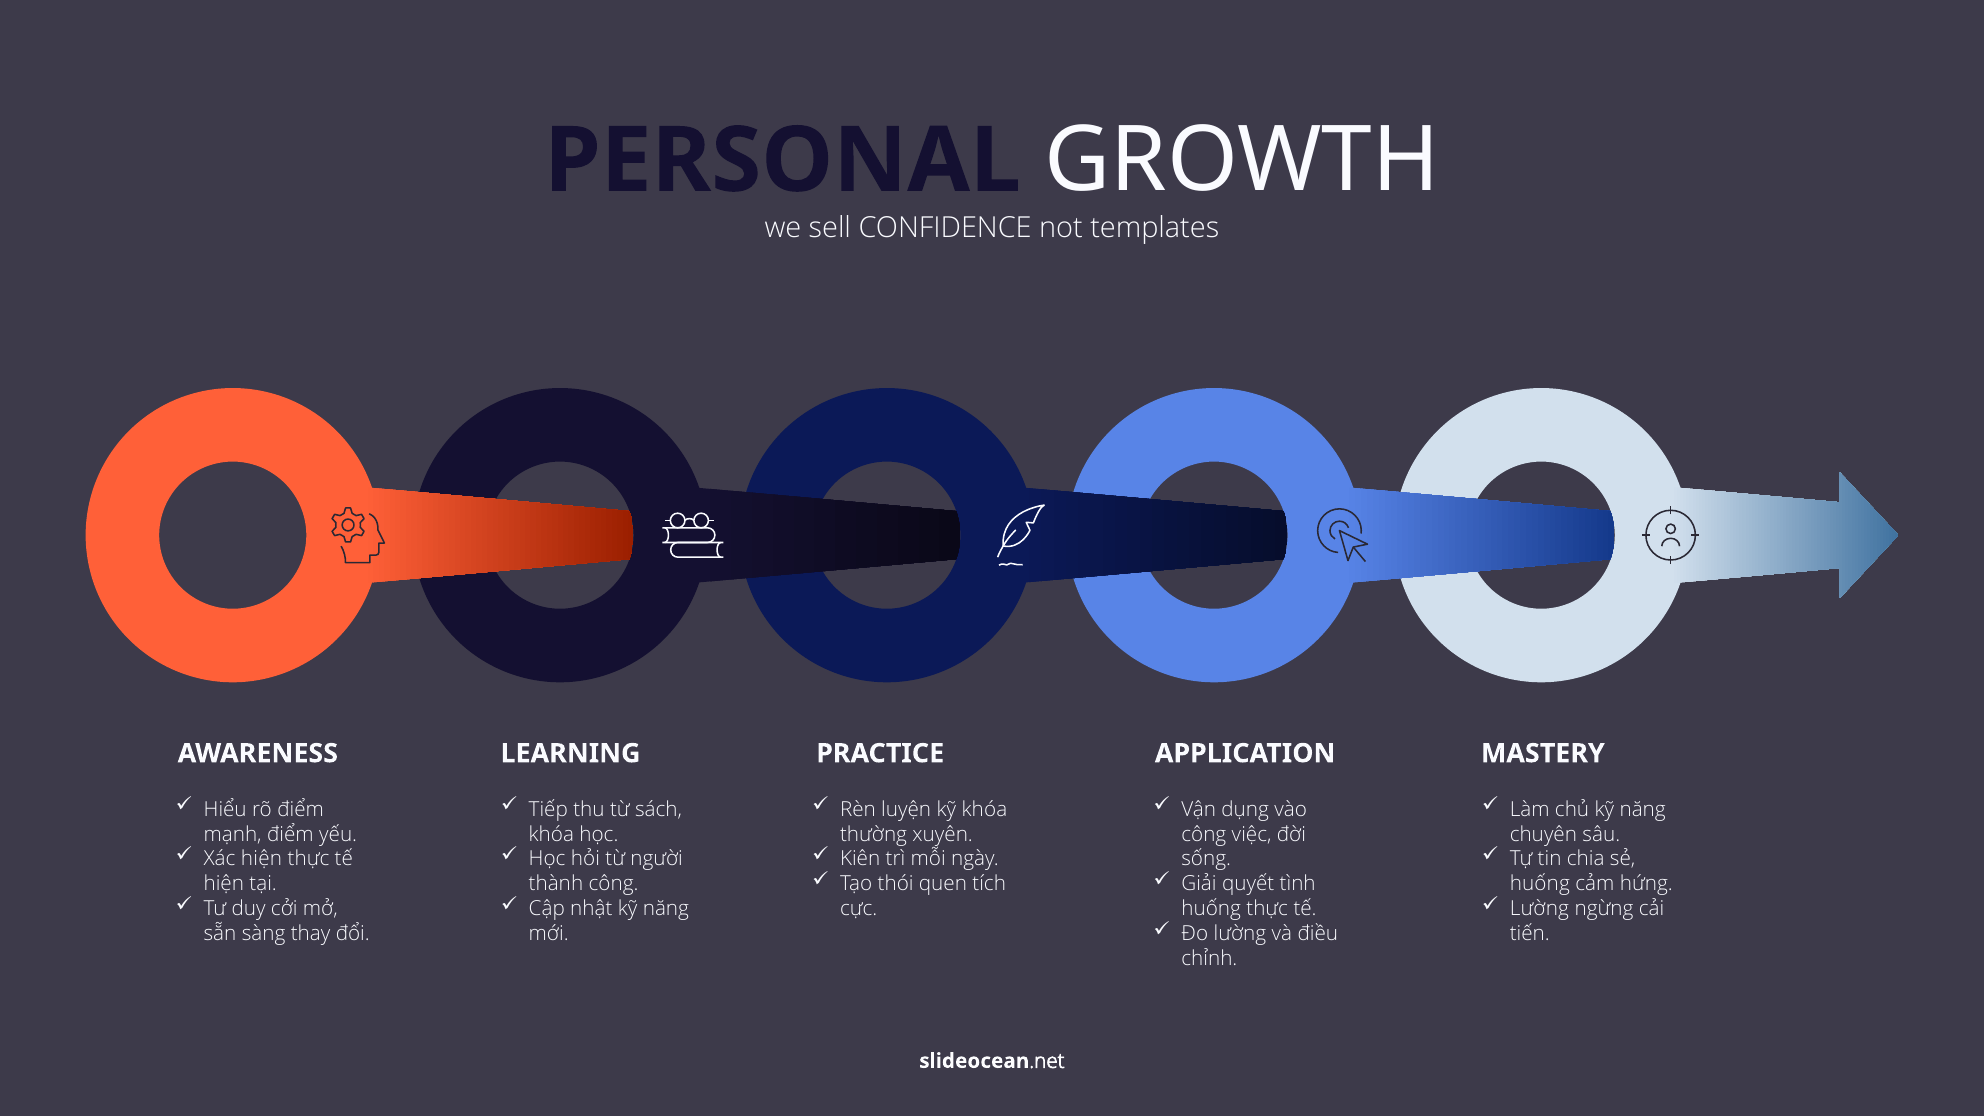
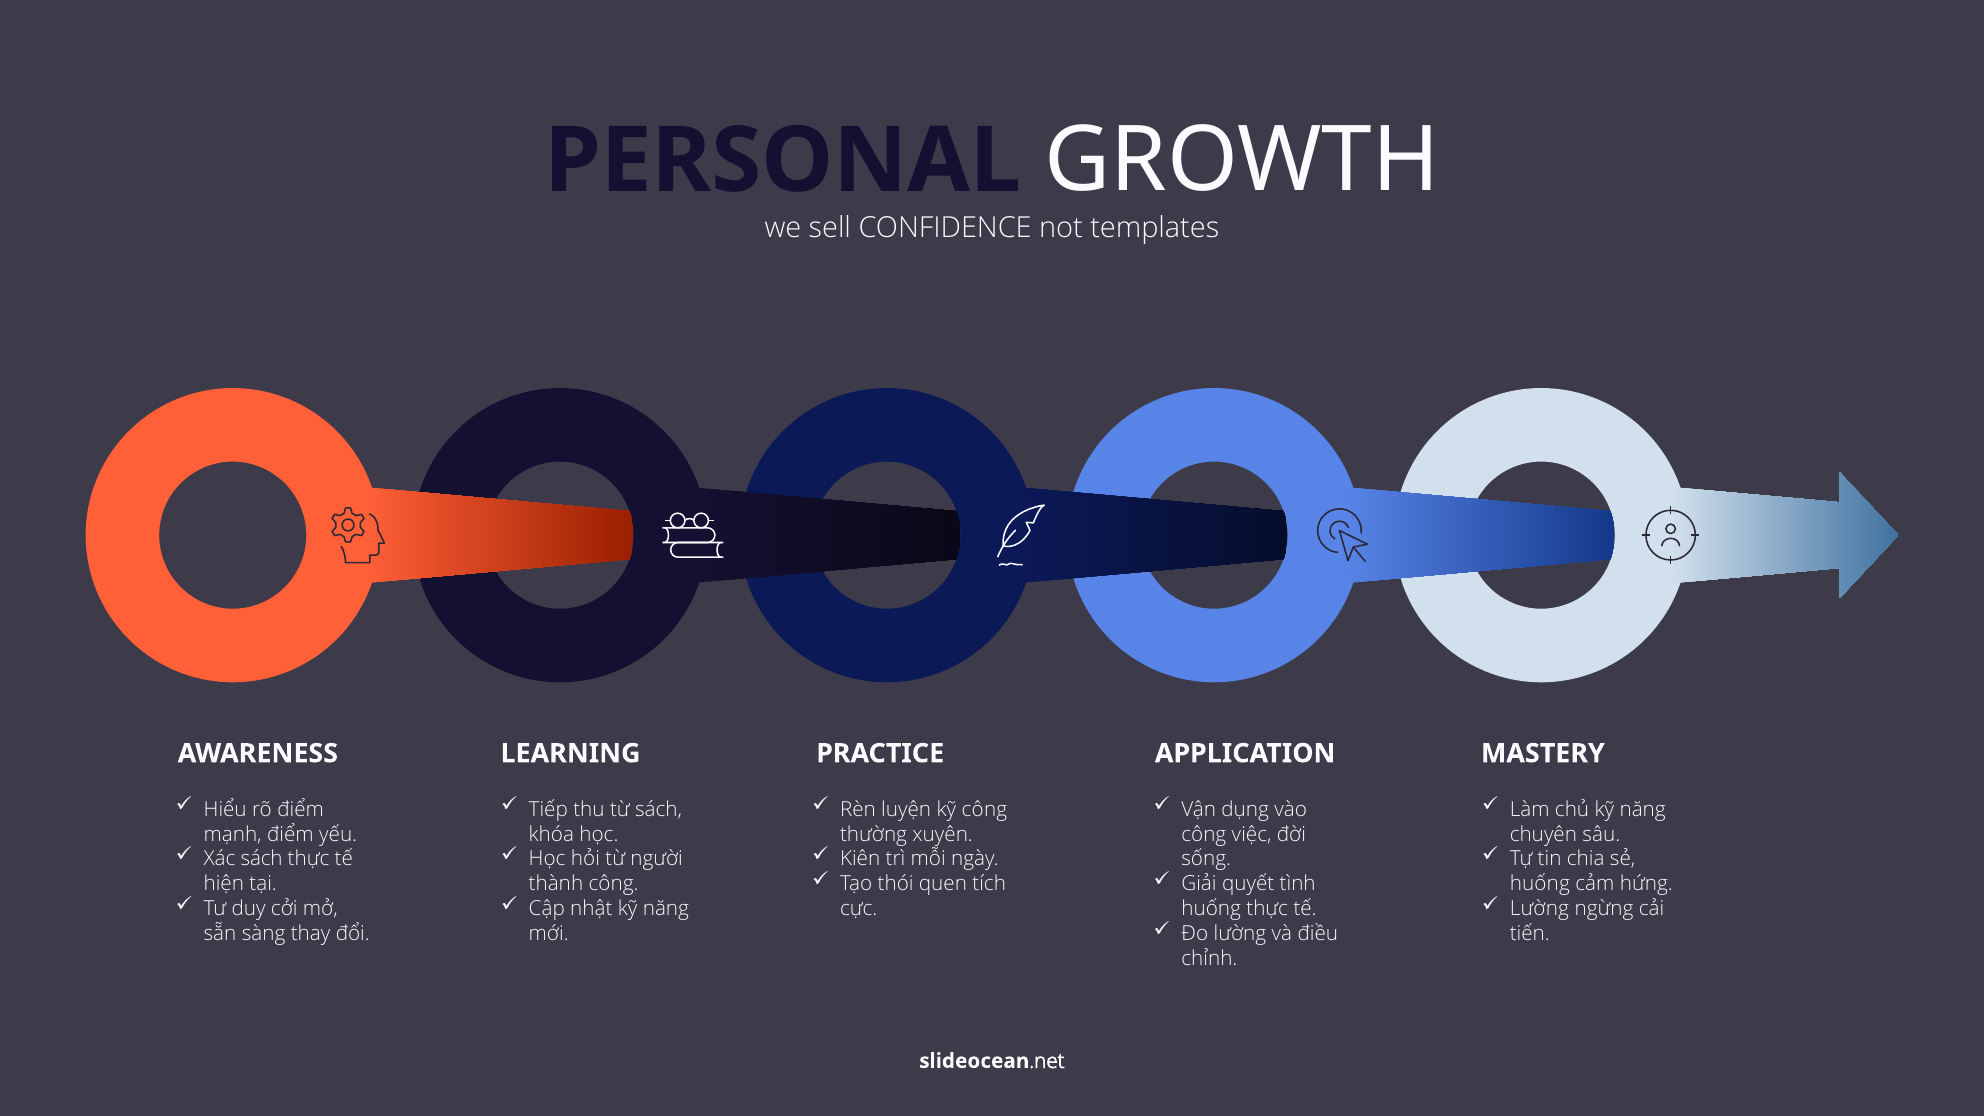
kỹ khóa: khóa -> công
Xác hiện: hiện -> sách
